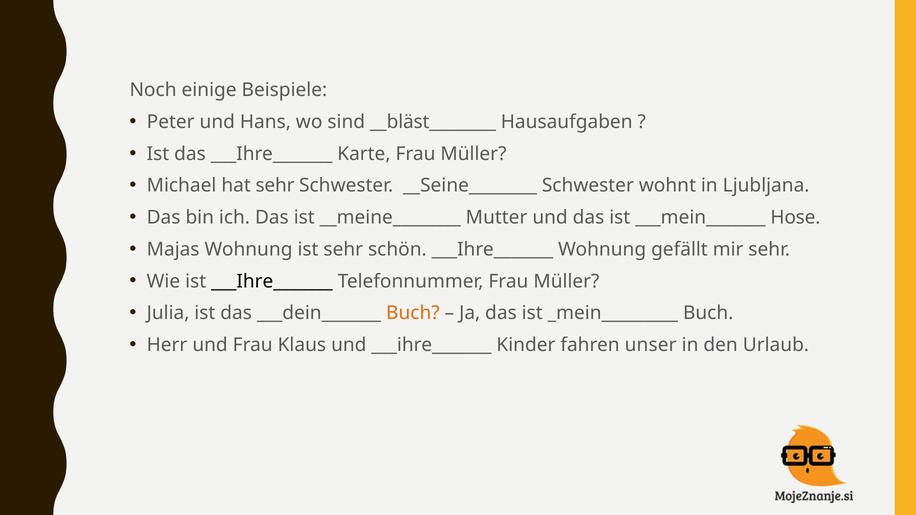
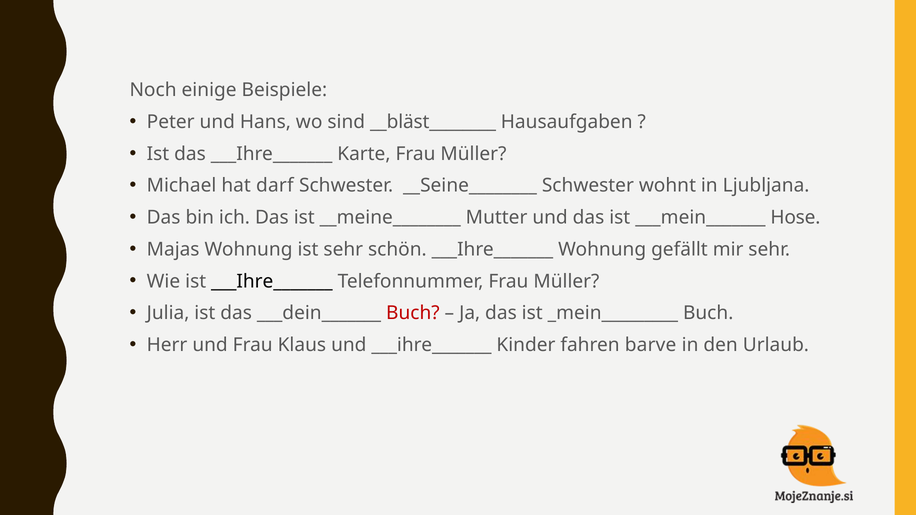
hat sehr: sehr -> darf
Buch at (413, 313) colour: orange -> red
unser: unser -> barve
